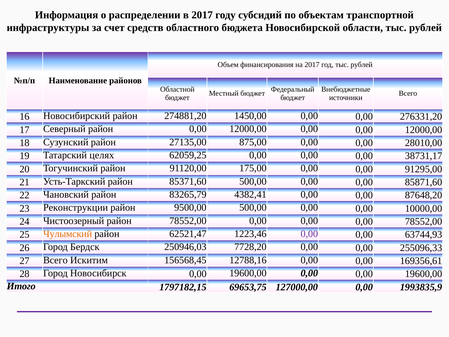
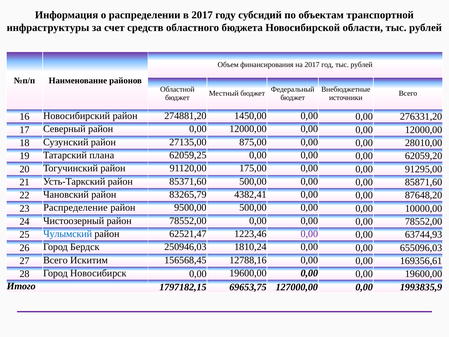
целях: целях -> плана
38731,17: 38731,17 -> 62059,20
Реконструкции: Реконструкции -> Распределение
Чулымский colour: orange -> blue
7728,20: 7728,20 -> 1810,24
255096,33: 255096,33 -> 655096,03
